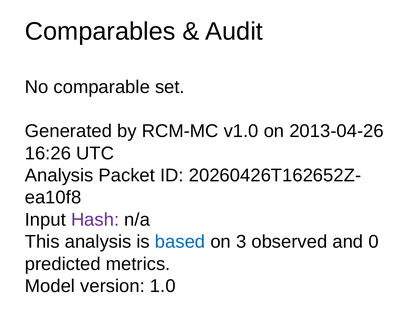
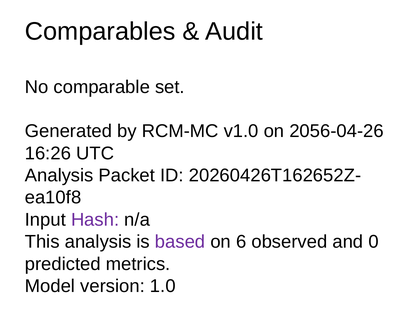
2013-04-26: 2013-04-26 -> 2056-04-26
based colour: blue -> purple
3: 3 -> 6
